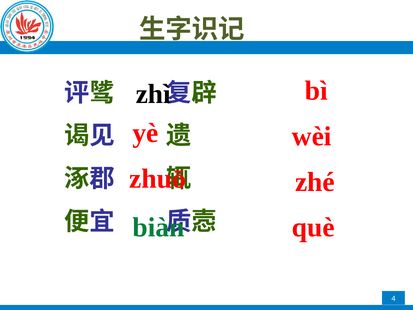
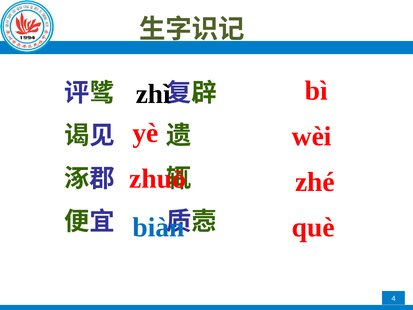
biàn colour: green -> blue
